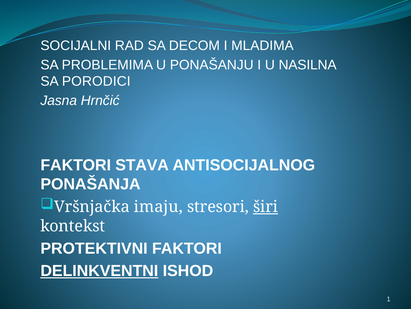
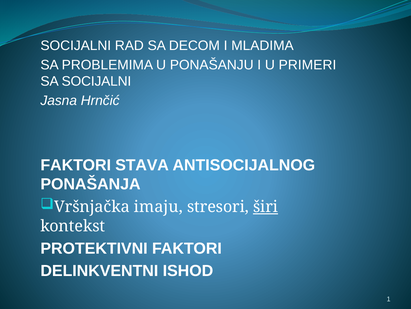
NASILNA: NASILNA -> PRIMERI
SA PORODICI: PORODICI -> SOCIJALNI
DELINKVENTNI underline: present -> none
